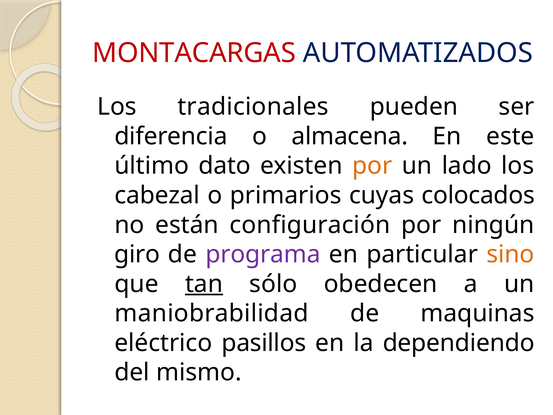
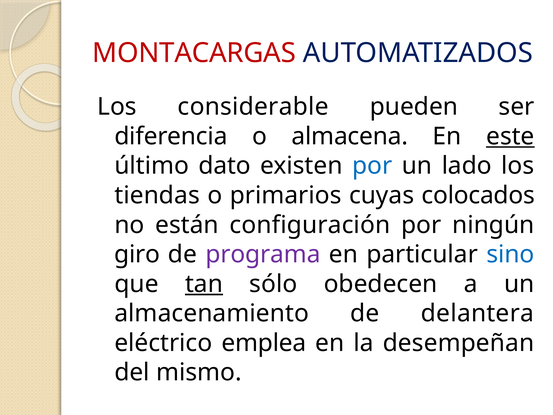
tradicionales: tradicionales -> considerable
este underline: none -> present
por at (372, 166) colour: orange -> blue
cabezal: cabezal -> tiendas
sino colour: orange -> blue
maniobrabilidad: maniobrabilidad -> almacenamiento
maquinas: maquinas -> delantera
pasillos: pasillos -> emplea
dependiendo: dependiendo -> desempeñan
